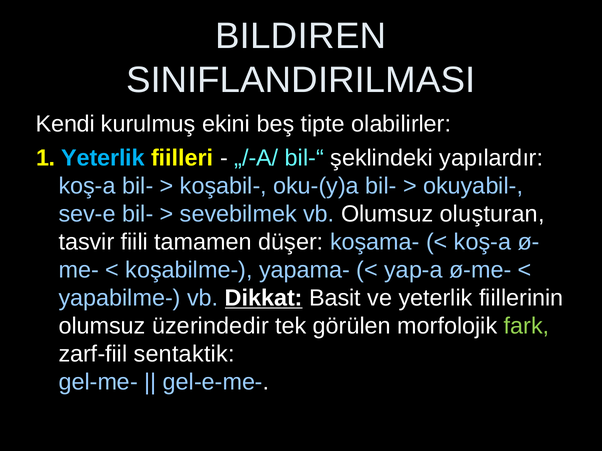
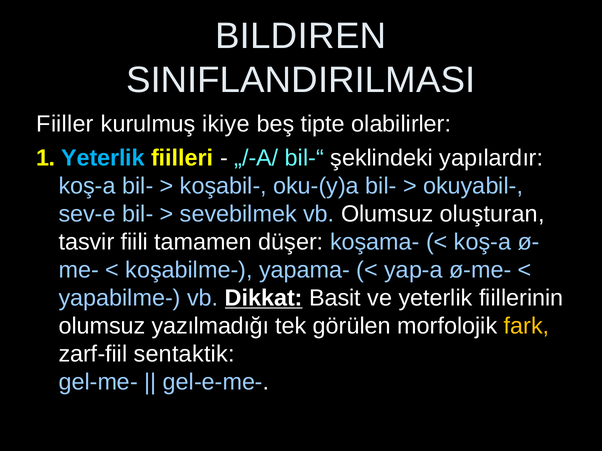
Kendi: Kendi -> Fiiller
ekini: ekini -> ikiye
üzerindedir: üzerindedir -> yazılmadığı
fark colour: light green -> yellow
